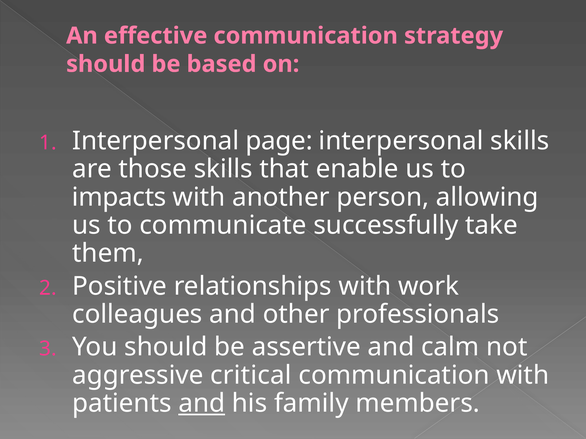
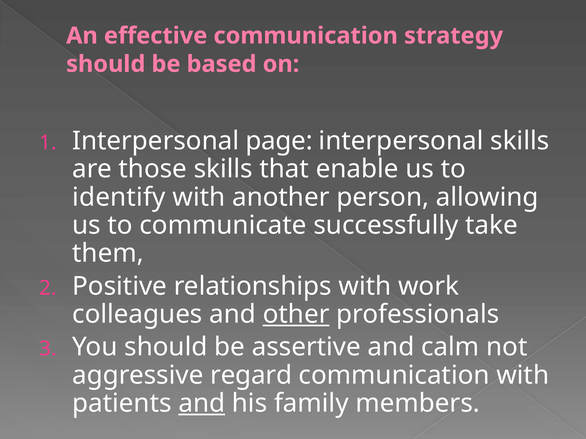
impacts: impacts -> identify
other underline: none -> present
critical: critical -> regard
